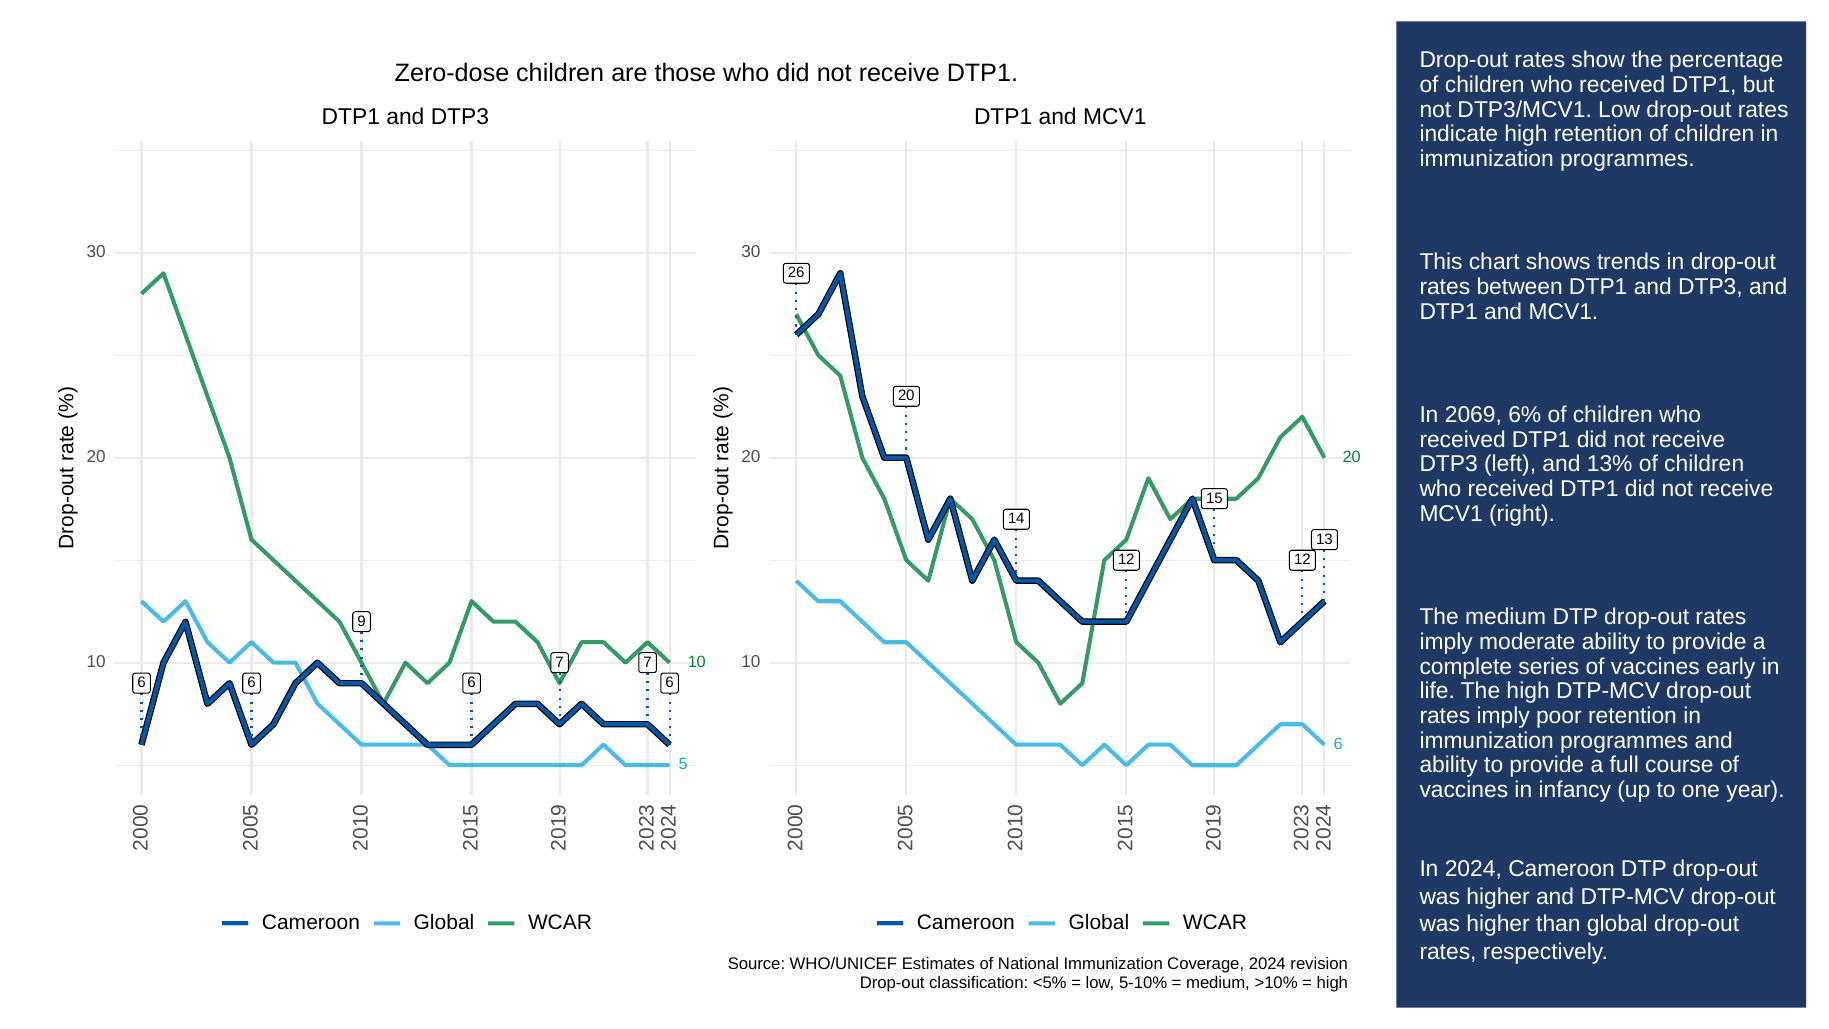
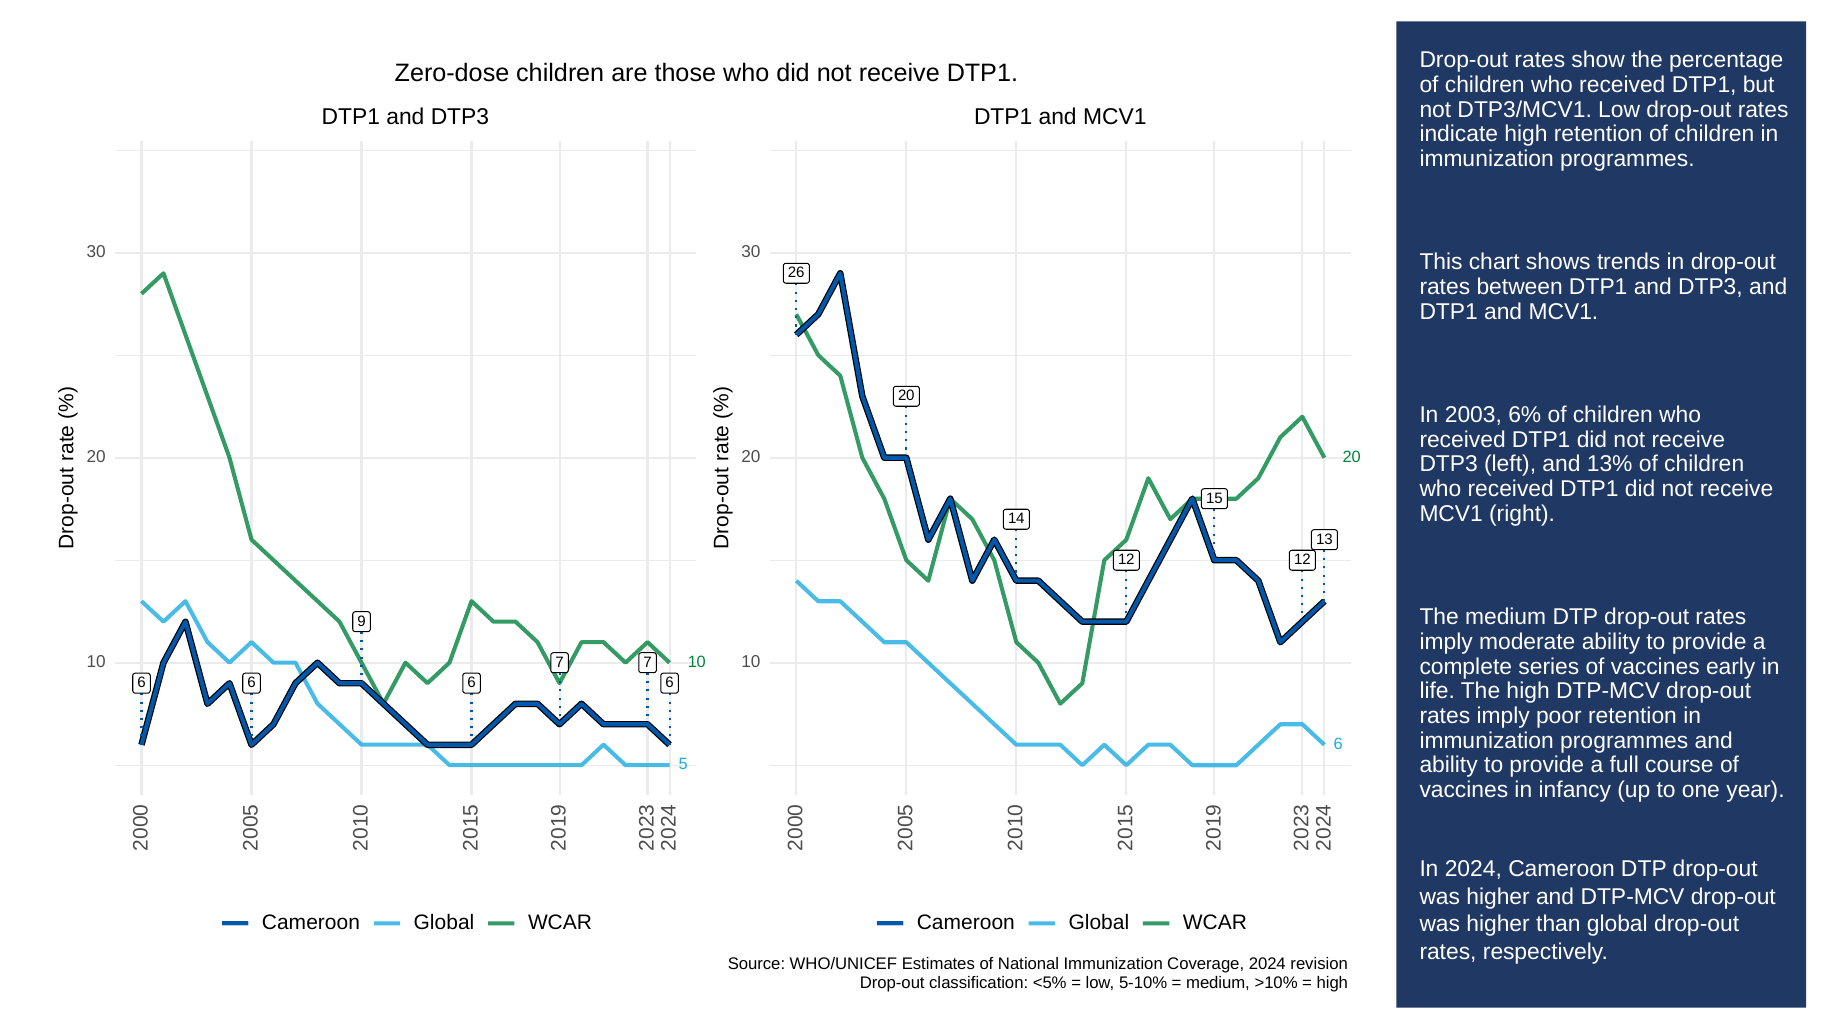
2069: 2069 -> 2003
